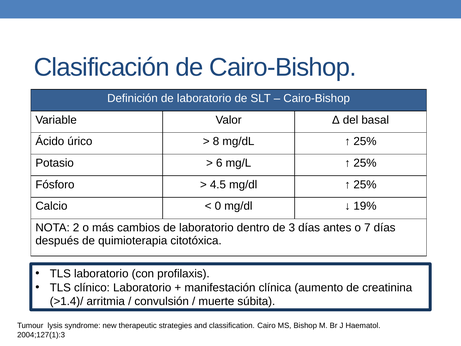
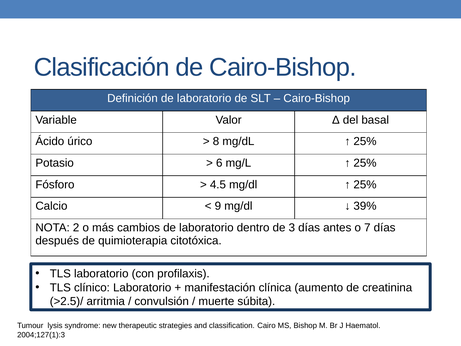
0: 0 -> 9
19%: 19% -> 39%
>1.4)/: >1.4)/ -> >2.5)/
